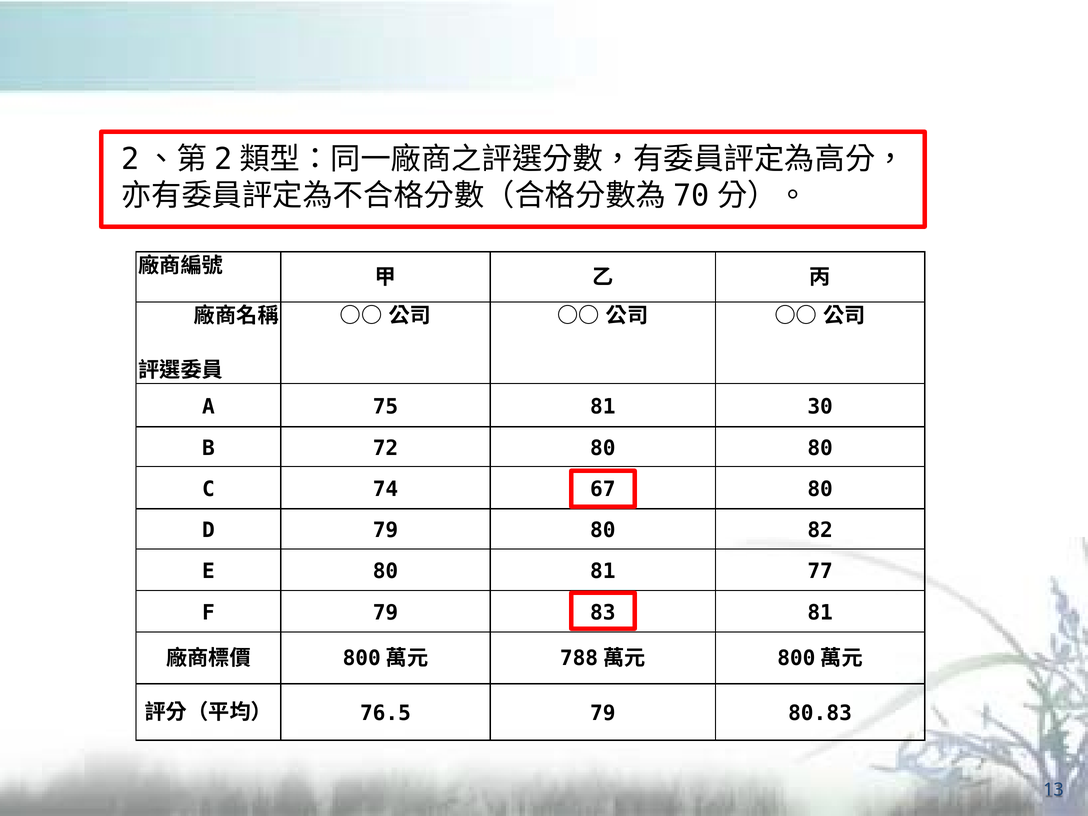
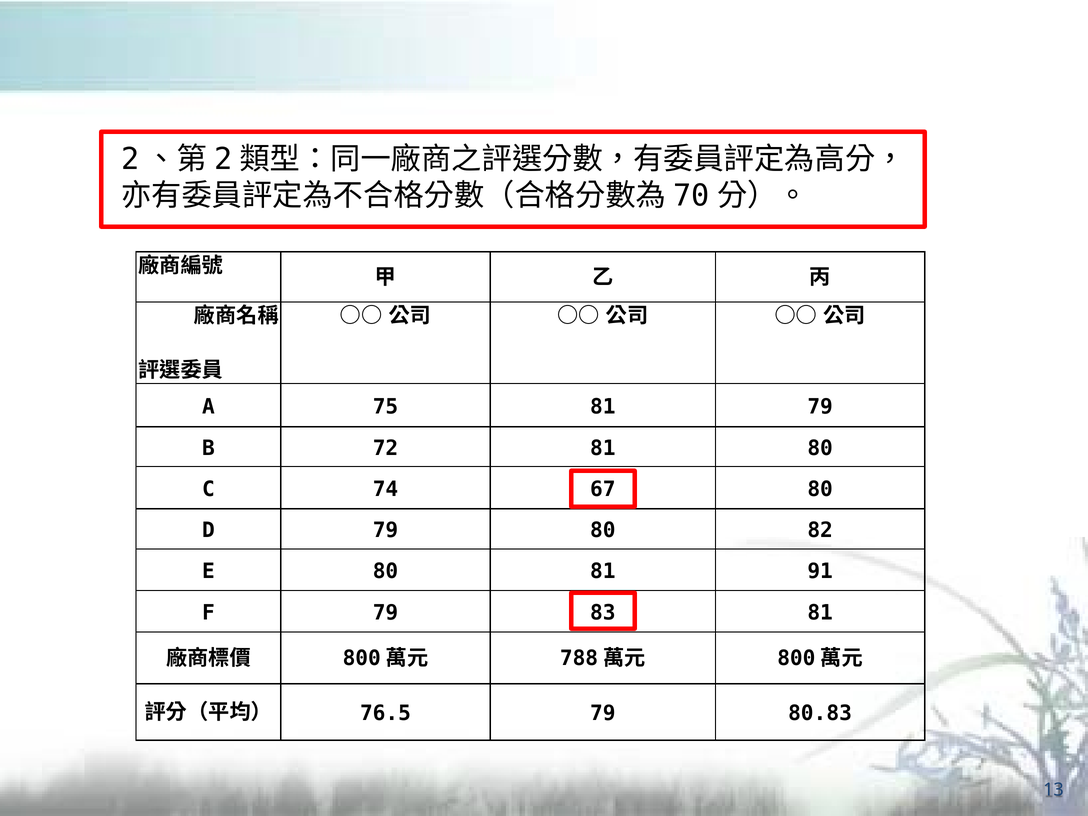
81 30: 30 -> 79
72 80: 80 -> 81
77: 77 -> 91
